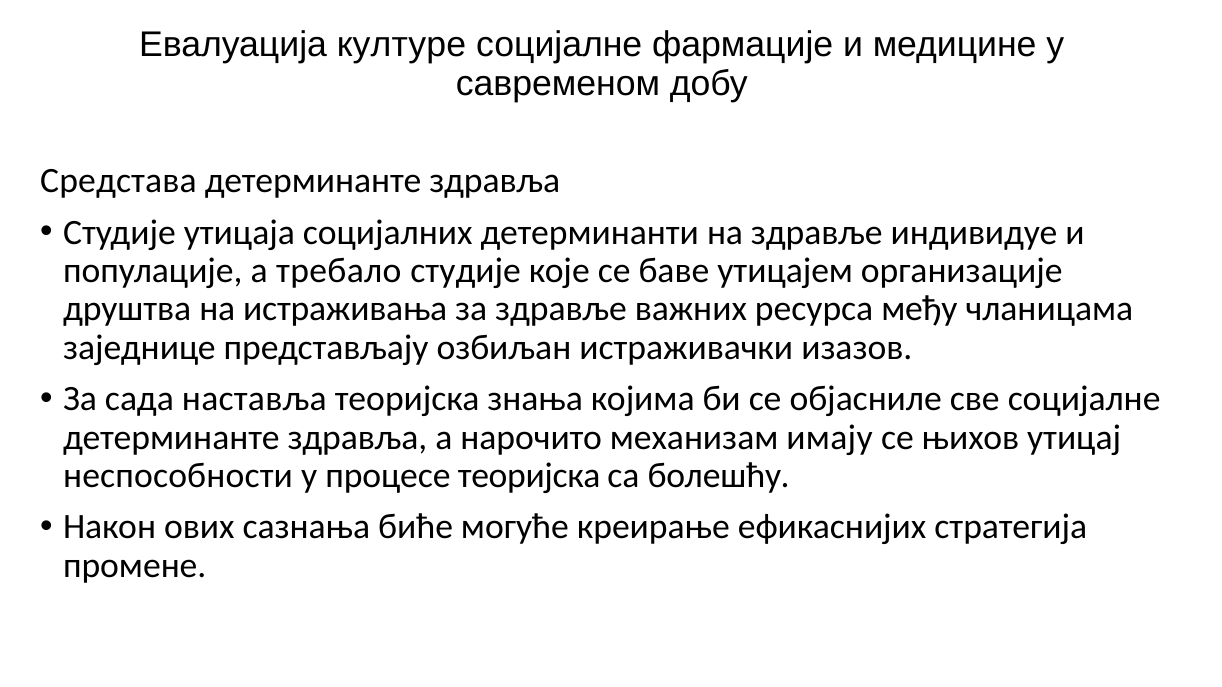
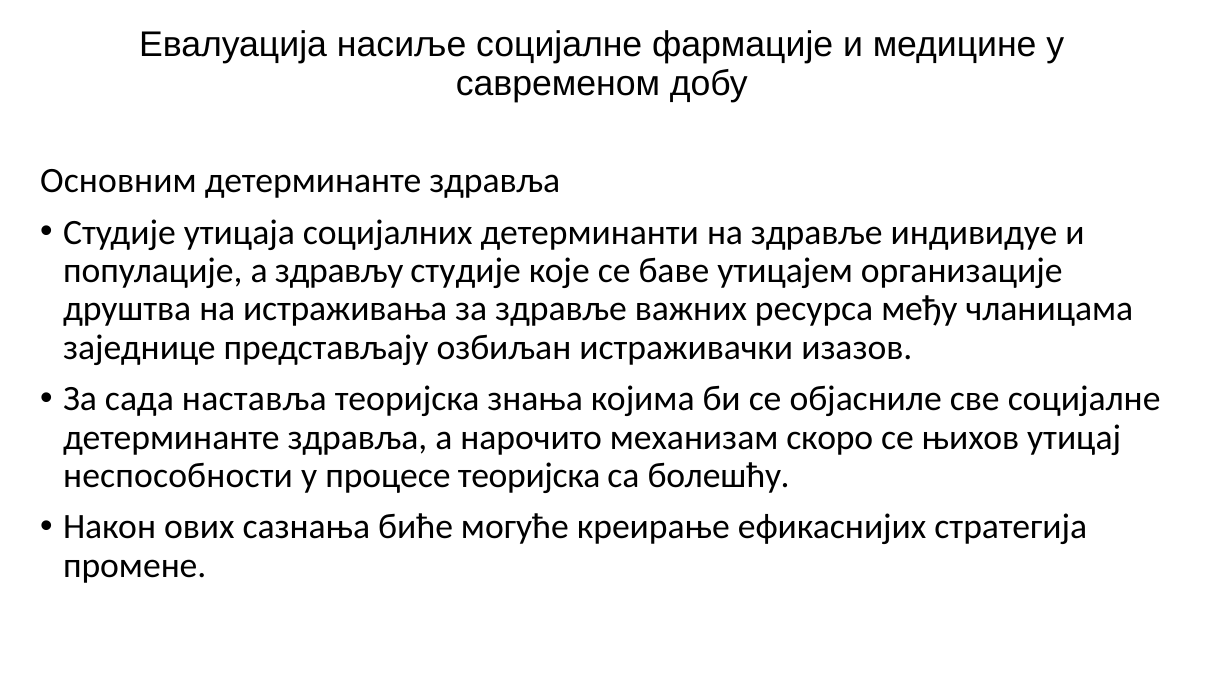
културе: културе -> насиље
Средстава: Средстава -> Основним
требало: требало -> здрављу
имају: имају -> скоро
